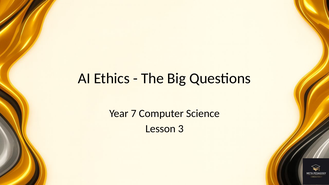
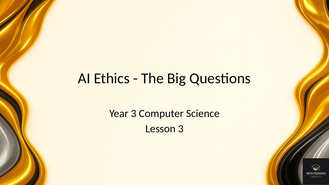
Year 7: 7 -> 3
